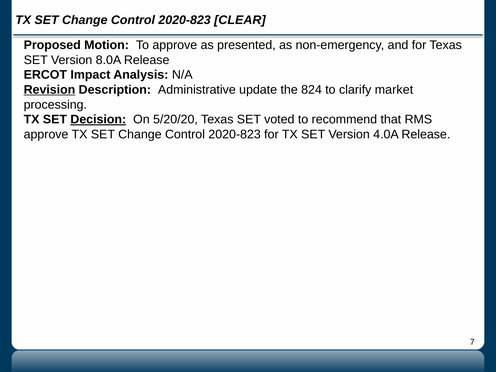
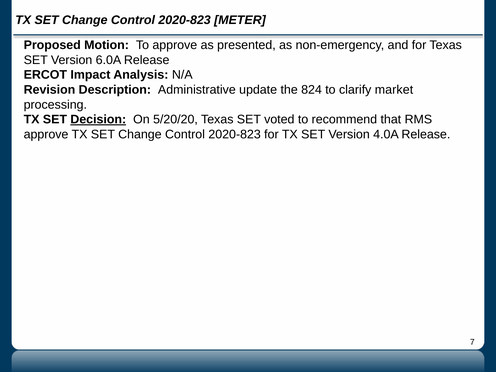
CLEAR: CLEAR -> METER
8.0A: 8.0A -> 6.0A
Revision underline: present -> none
